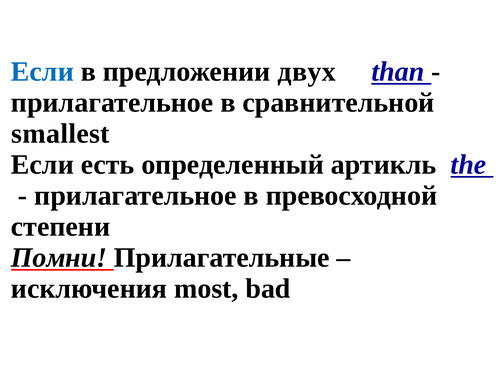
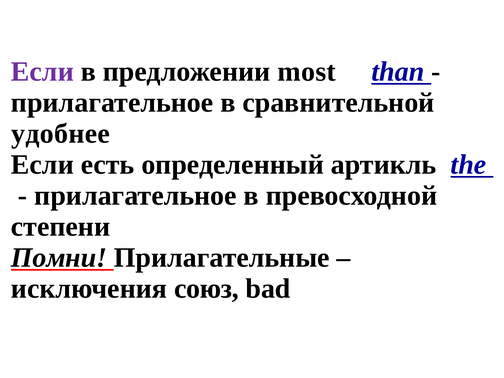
Если at (42, 72) colour: blue -> purple
двух: двух -> most
smallest: smallest -> удобнее
most: most -> союз
